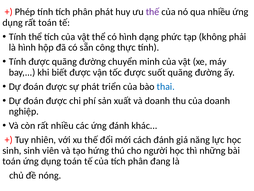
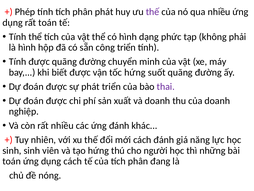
công thực: thực -> triển
tốc được: được -> hứng
thai colour: blue -> purple
dụng toán: toán -> cách
